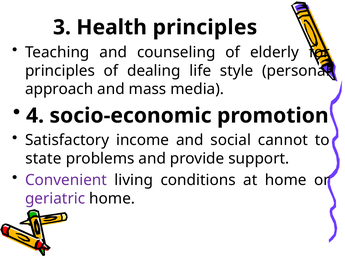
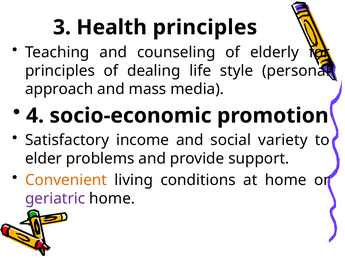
cannot: cannot -> variety
state: state -> elder
Convenient colour: purple -> orange
